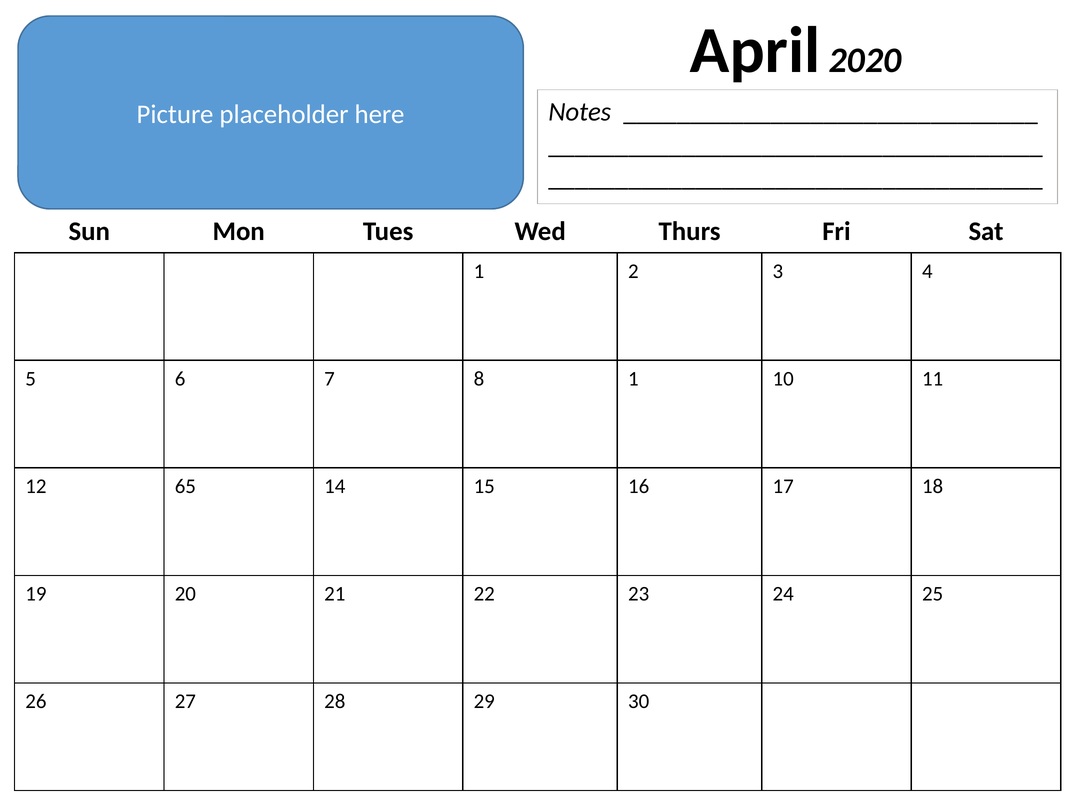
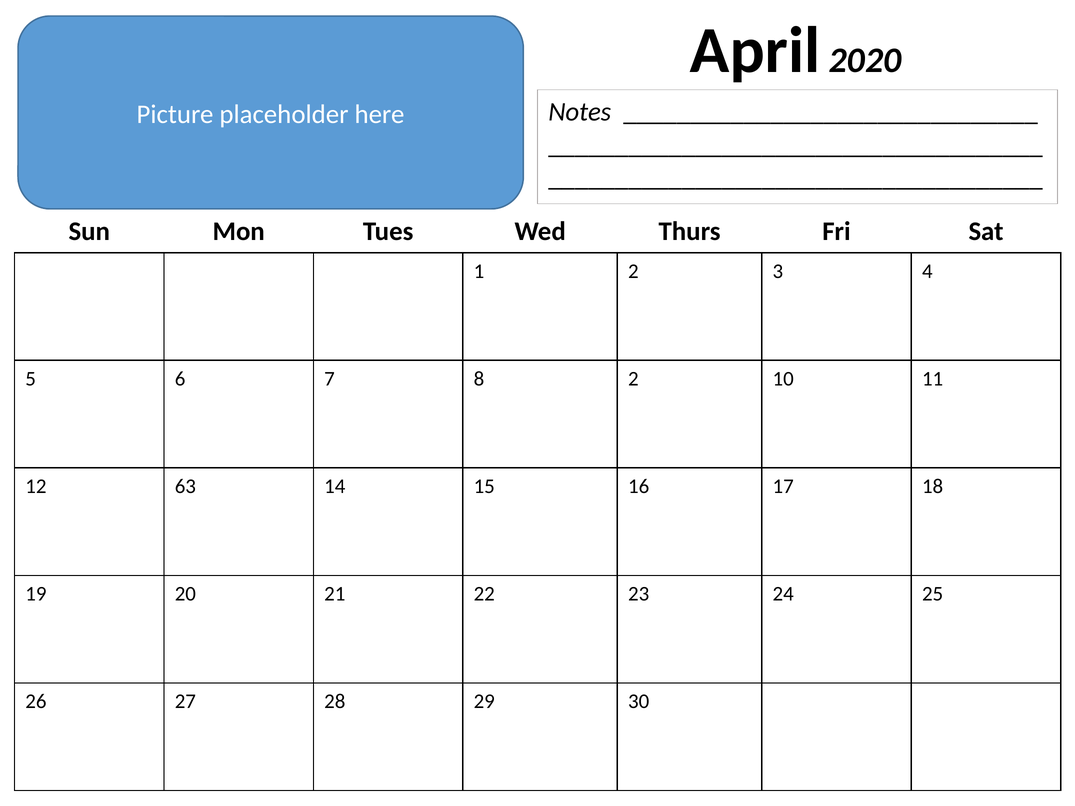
8 1: 1 -> 2
65: 65 -> 63
